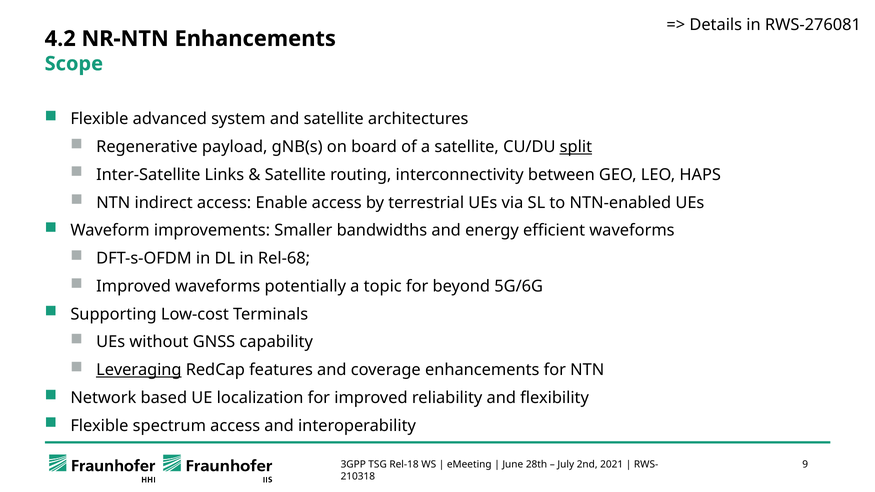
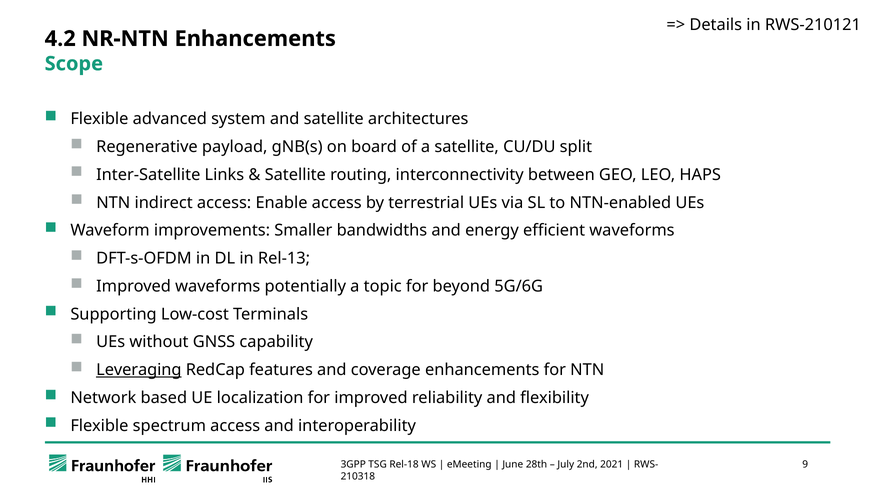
RWS-276081: RWS-276081 -> RWS-210121
split underline: present -> none
Rel-68: Rel-68 -> Rel-13
